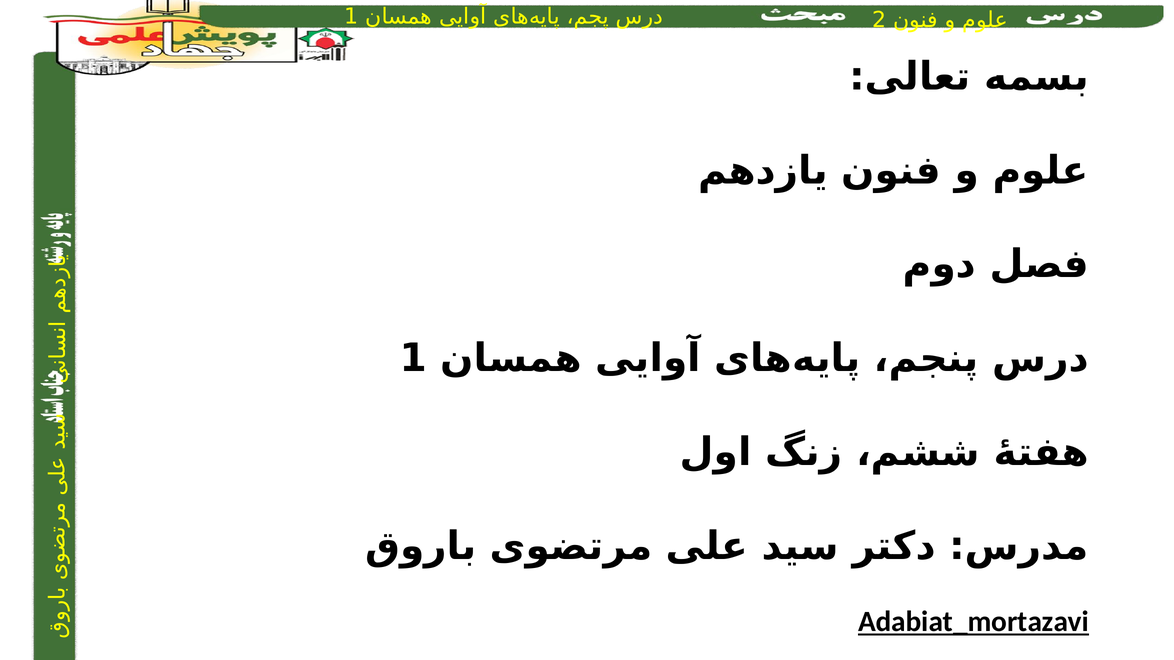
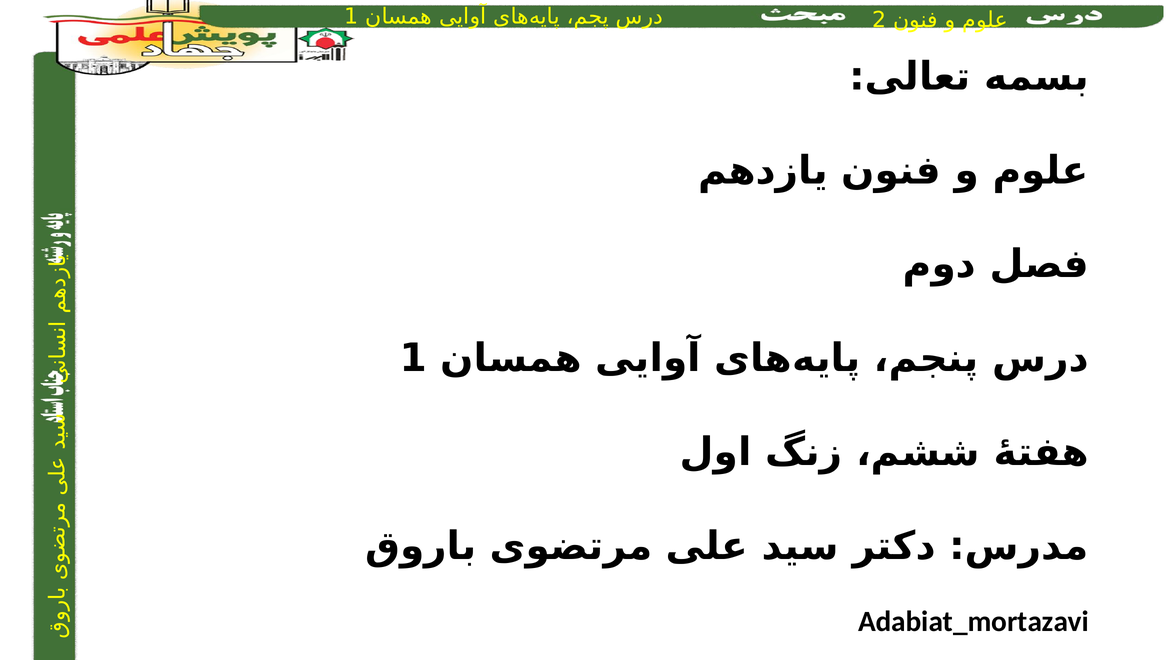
Adabiat_mortazavi underline: present -> none
